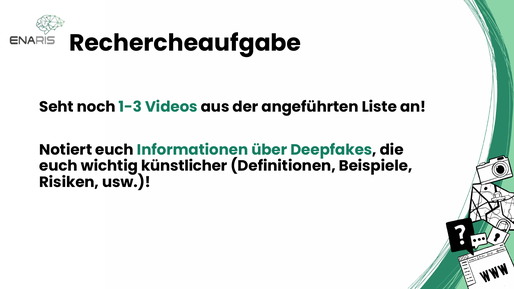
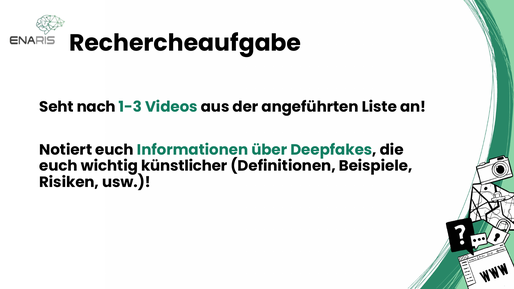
noch: noch -> nach
